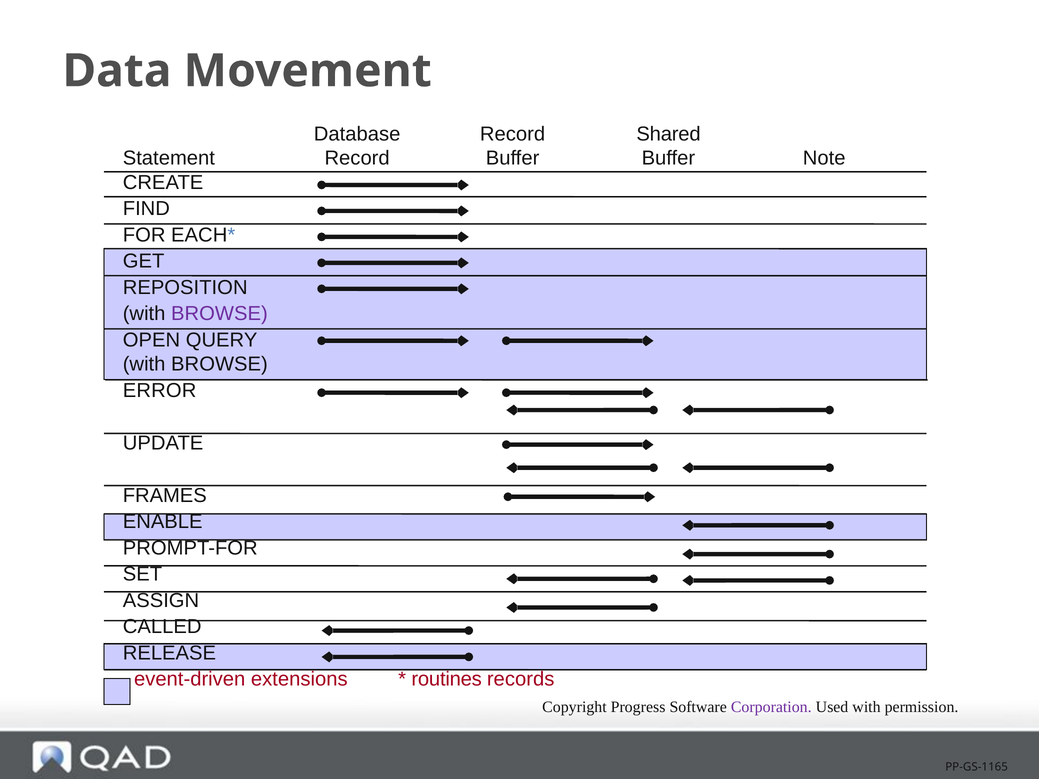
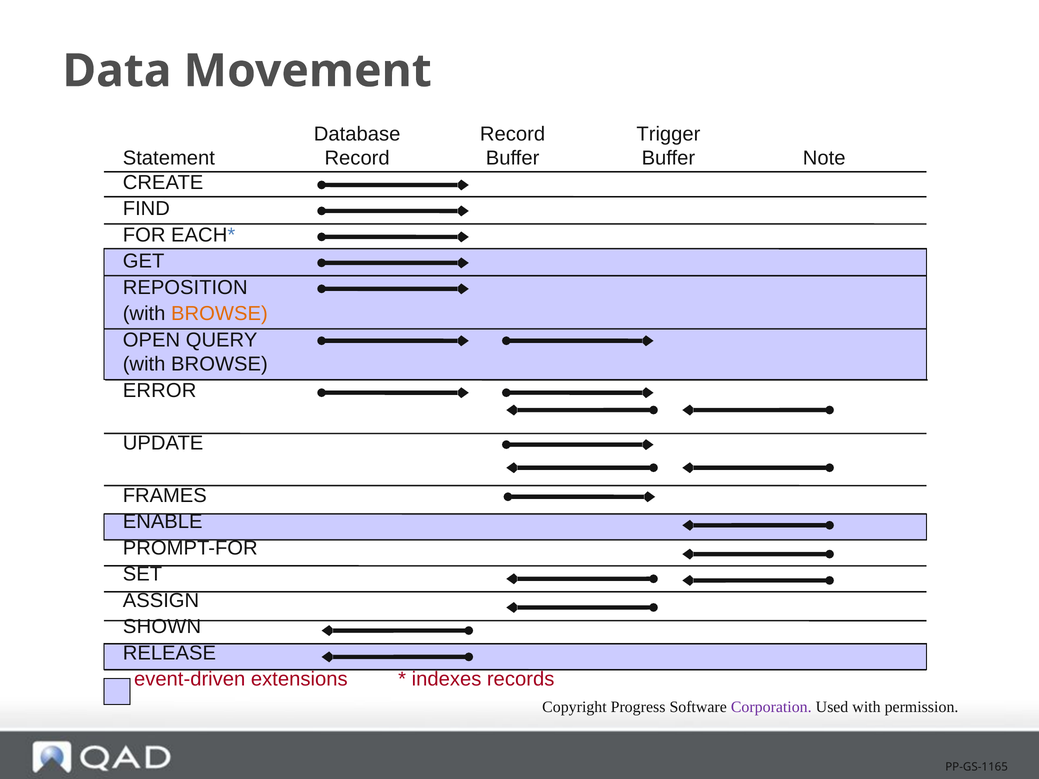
Shared: Shared -> Trigger
BROWSE at (219, 314) colour: purple -> orange
CALLED: CALLED -> SHOWN
routines: routines -> indexes
